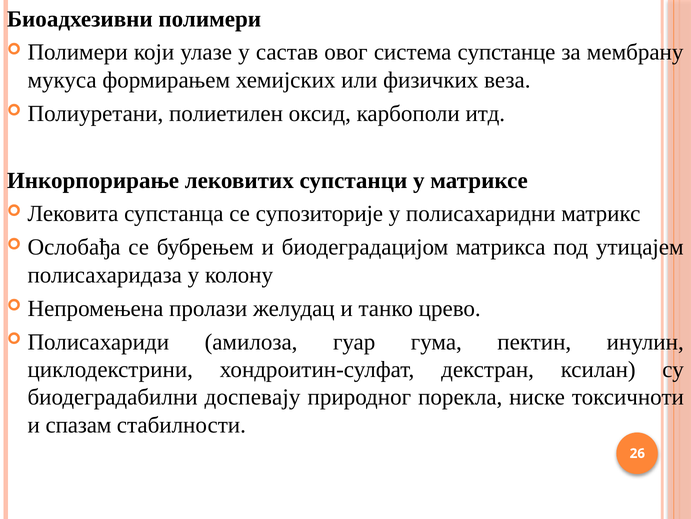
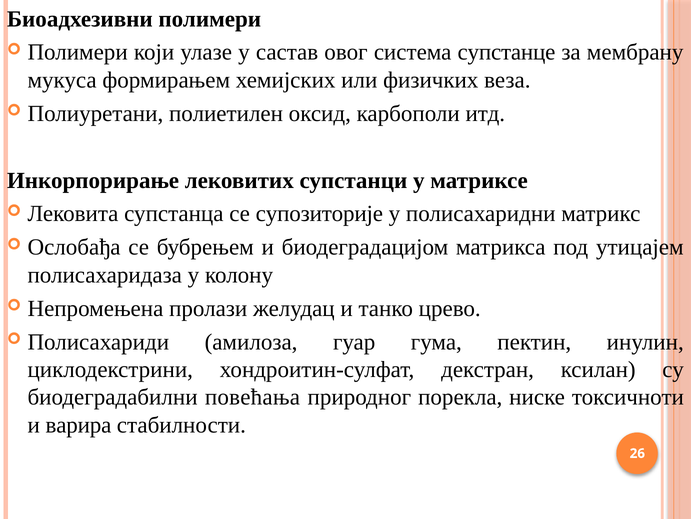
доспевају: доспевају -> повећања
спазам: спазам -> варира
